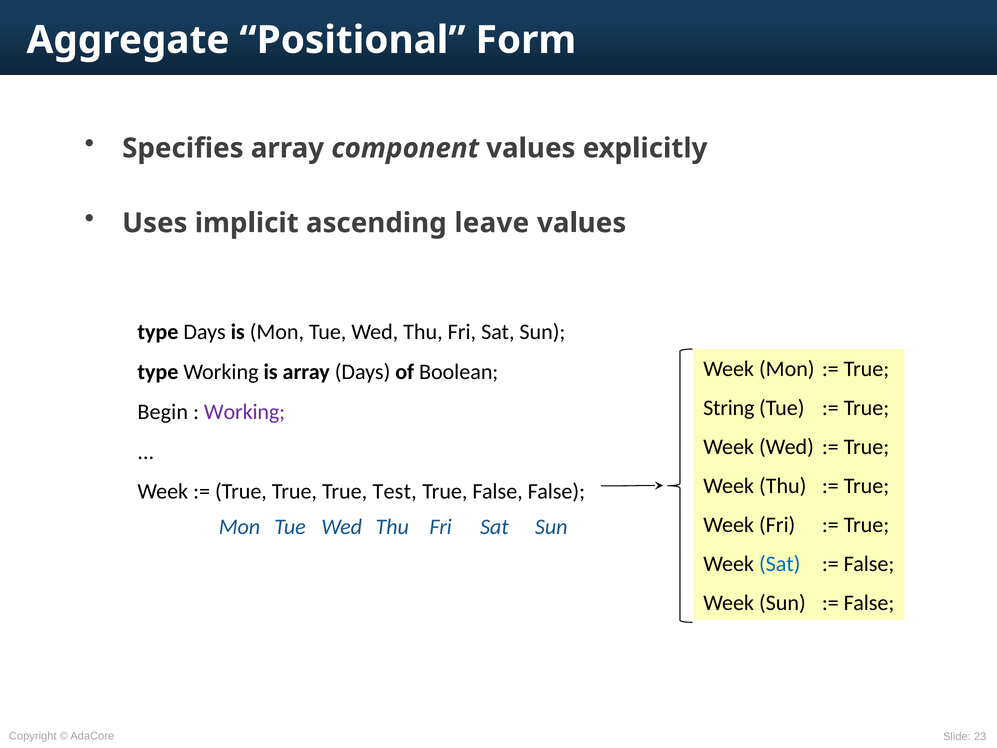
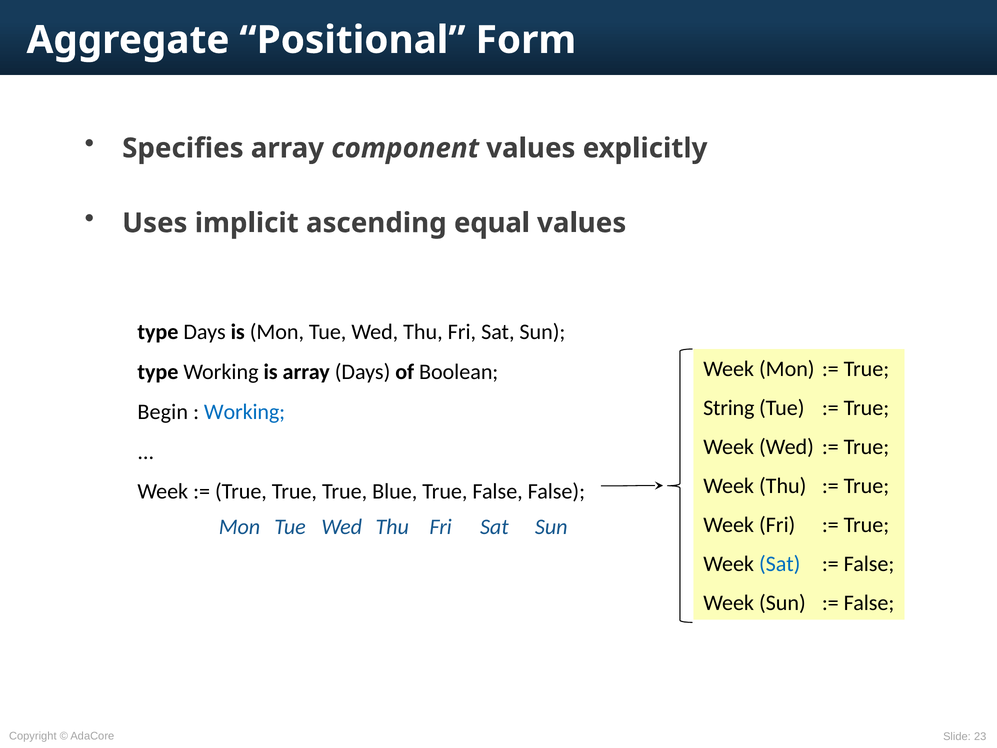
leave: leave -> equal
Working at (245, 412) colour: purple -> blue
Test: Test -> Blue
